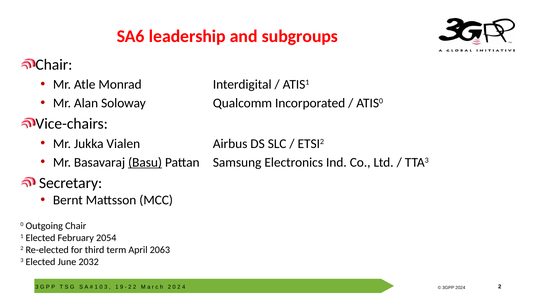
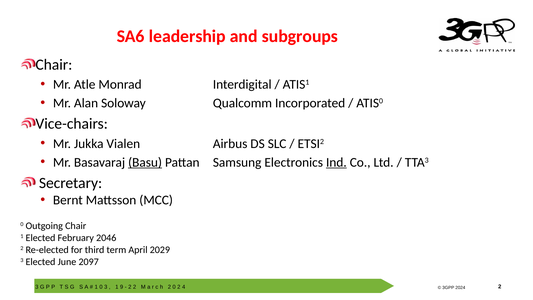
Ind underline: none -> present
2054: 2054 -> 2046
2063: 2063 -> 2029
2032: 2032 -> 2097
